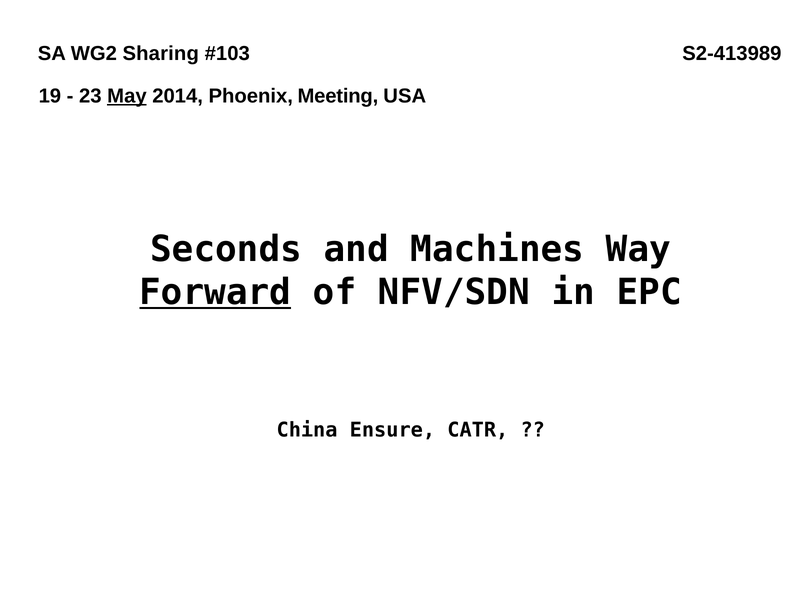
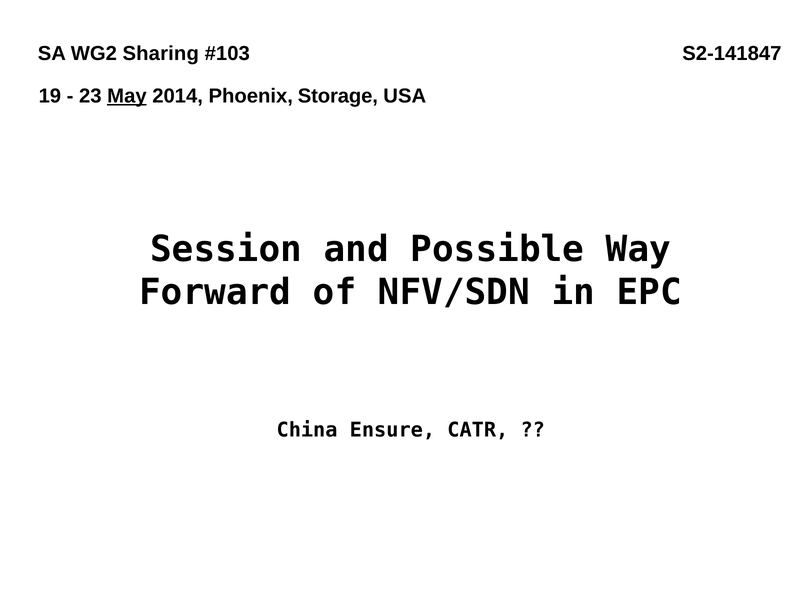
S2-413989: S2-413989 -> S2-141847
Meeting: Meeting -> Storage
Seconds: Seconds -> Session
Machines: Machines -> Possible
Forward underline: present -> none
